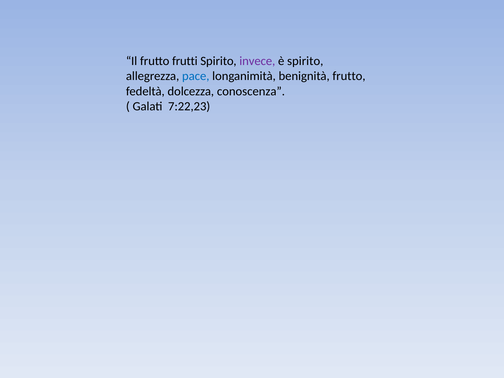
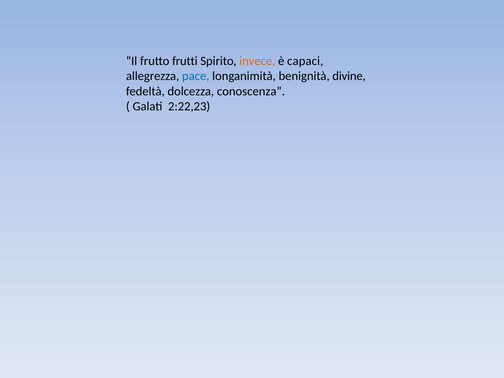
invece colour: purple -> orange
è spirito: spirito -> capaci
benignità frutto: frutto -> divine
7:22,23: 7:22,23 -> 2:22,23
